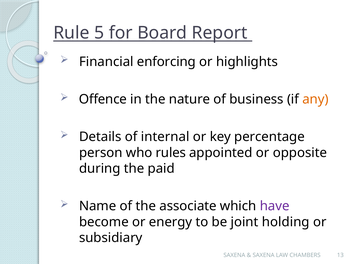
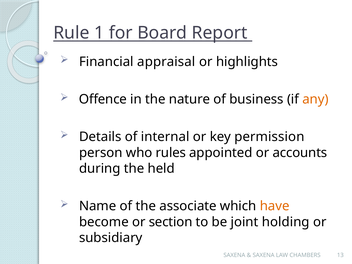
5: 5 -> 1
enforcing: enforcing -> appraisal
percentage: percentage -> permission
opposite: opposite -> accounts
paid: paid -> held
have colour: purple -> orange
energy: energy -> section
